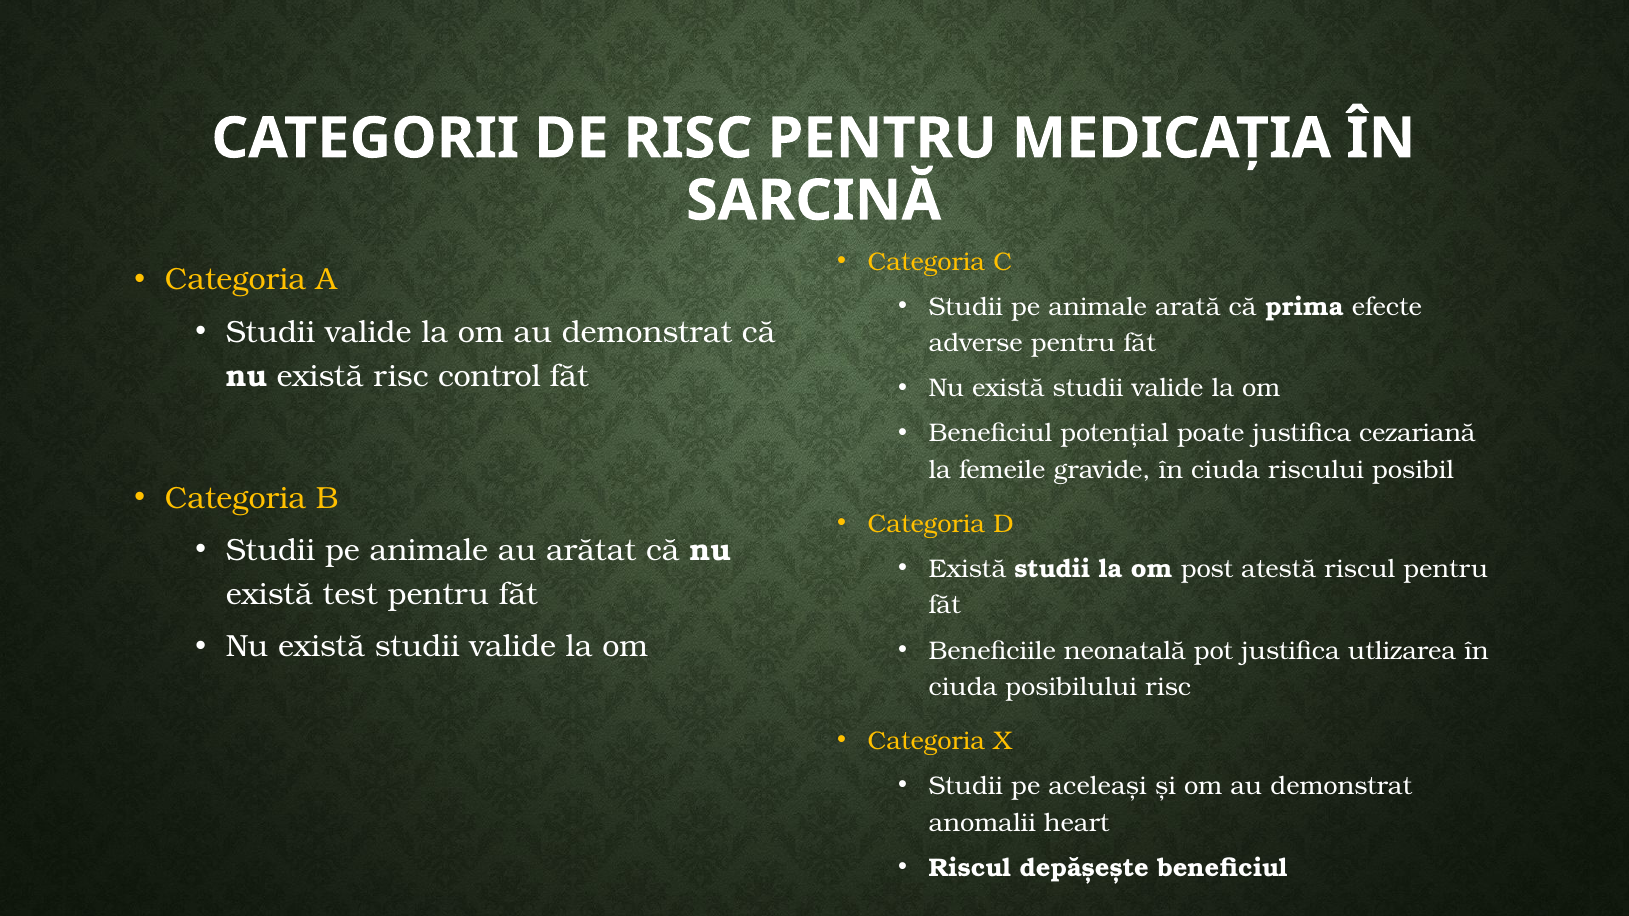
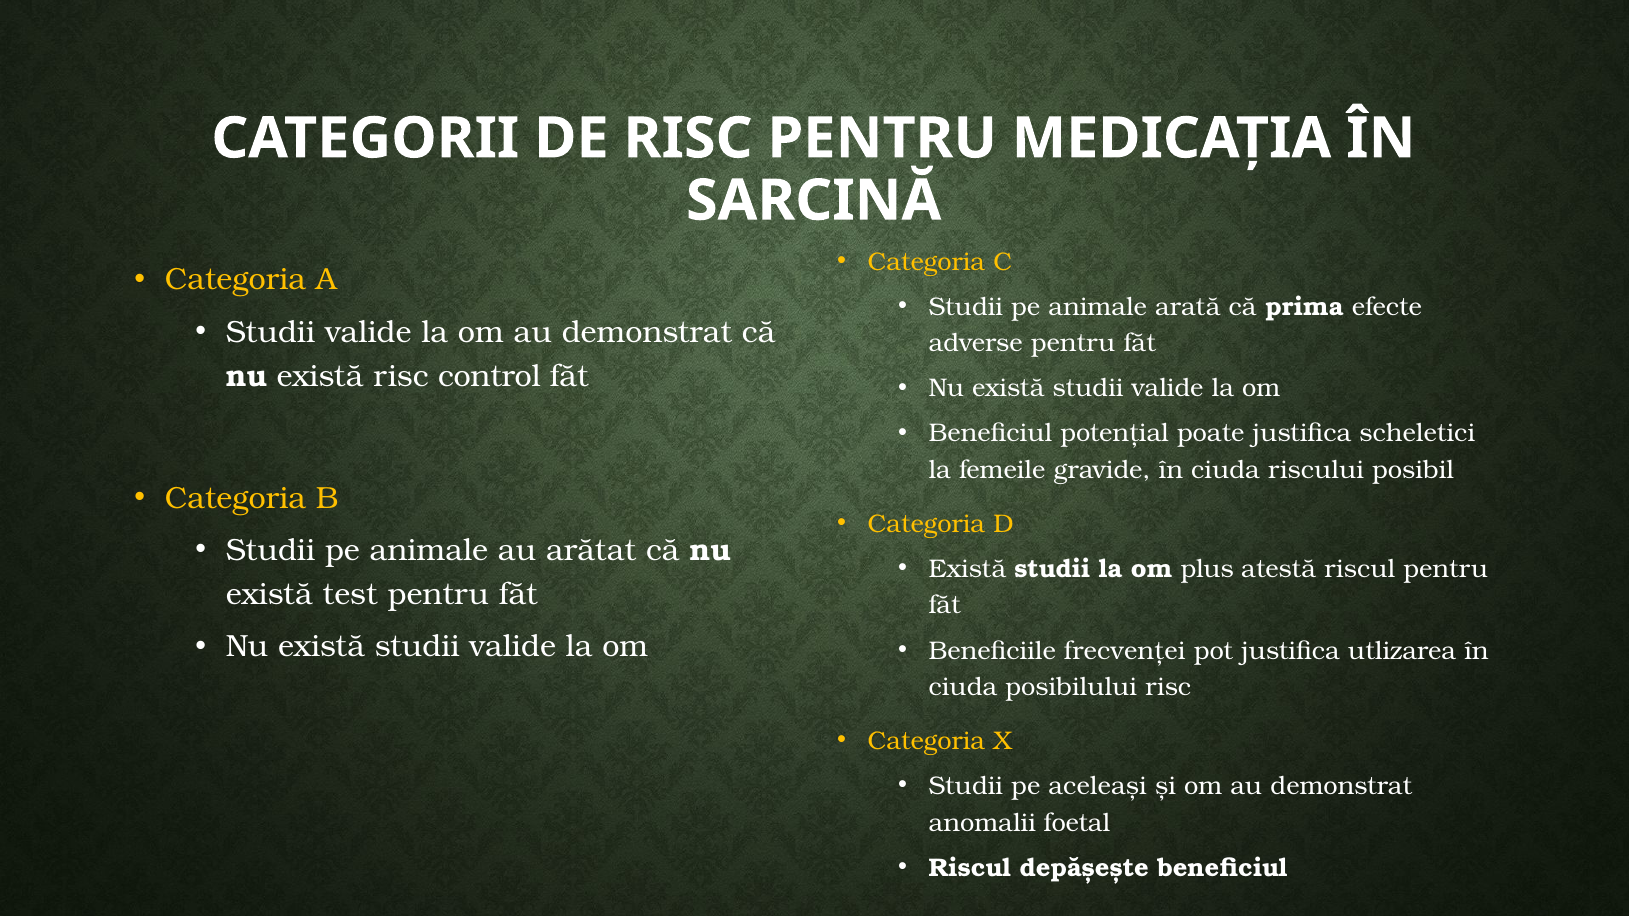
cezariană: cezariană -> scheletici
post: post -> plus
neonatală: neonatală -> frecvenței
heart: heart -> foetal
